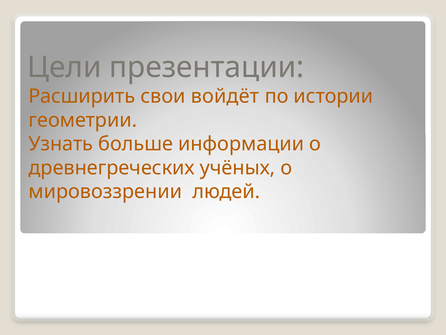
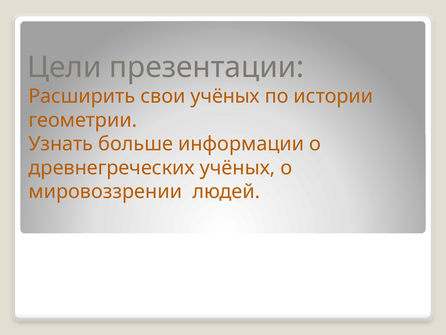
свои войдёт: войдёт -> учёных
